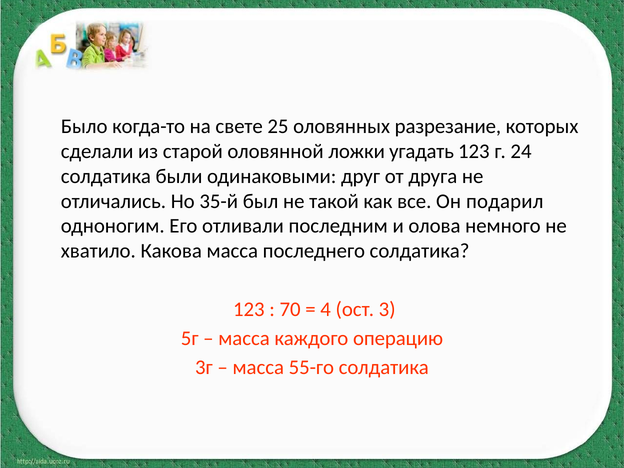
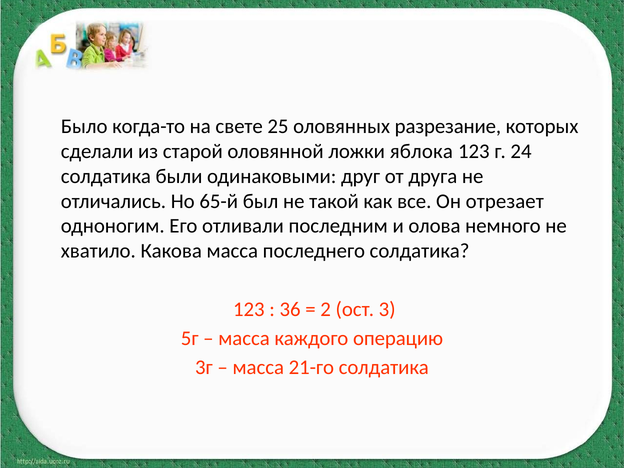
угадать: угадать -> яблока
35-й: 35-й -> 65-й
подарил: подарил -> отрезает
70: 70 -> 36
4: 4 -> 2
55-го: 55-го -> 21-го
